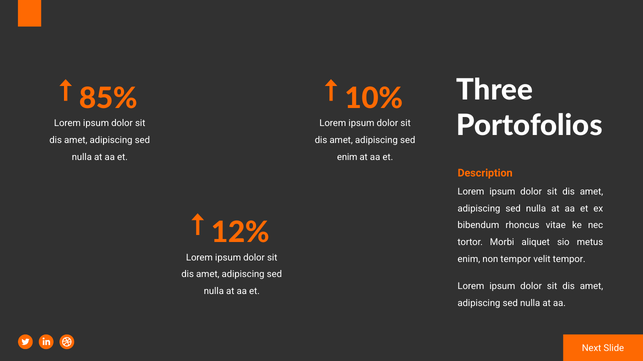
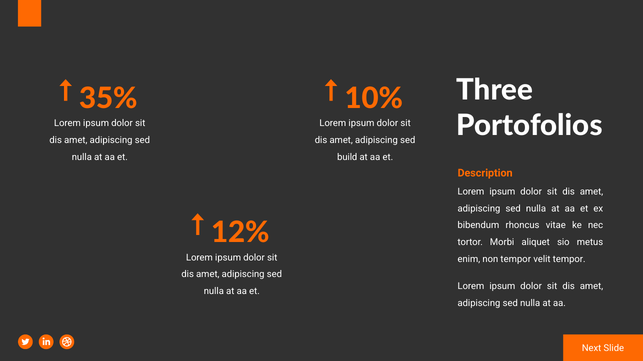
85%: 85% -> 35%
enim at (347, 157): enim -> build
